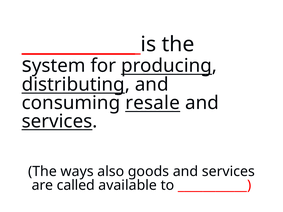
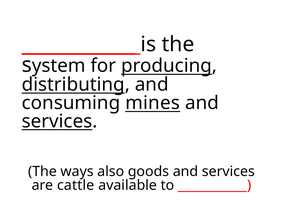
resale: resale -> mines
called: called -> cattle
